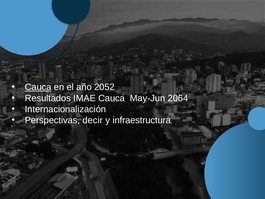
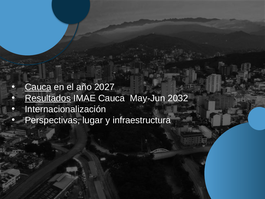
2052: 2052 -> 2027
Resultados underline: none -> present
2064: 2064 -> 2032
decir: decir -> lugar
